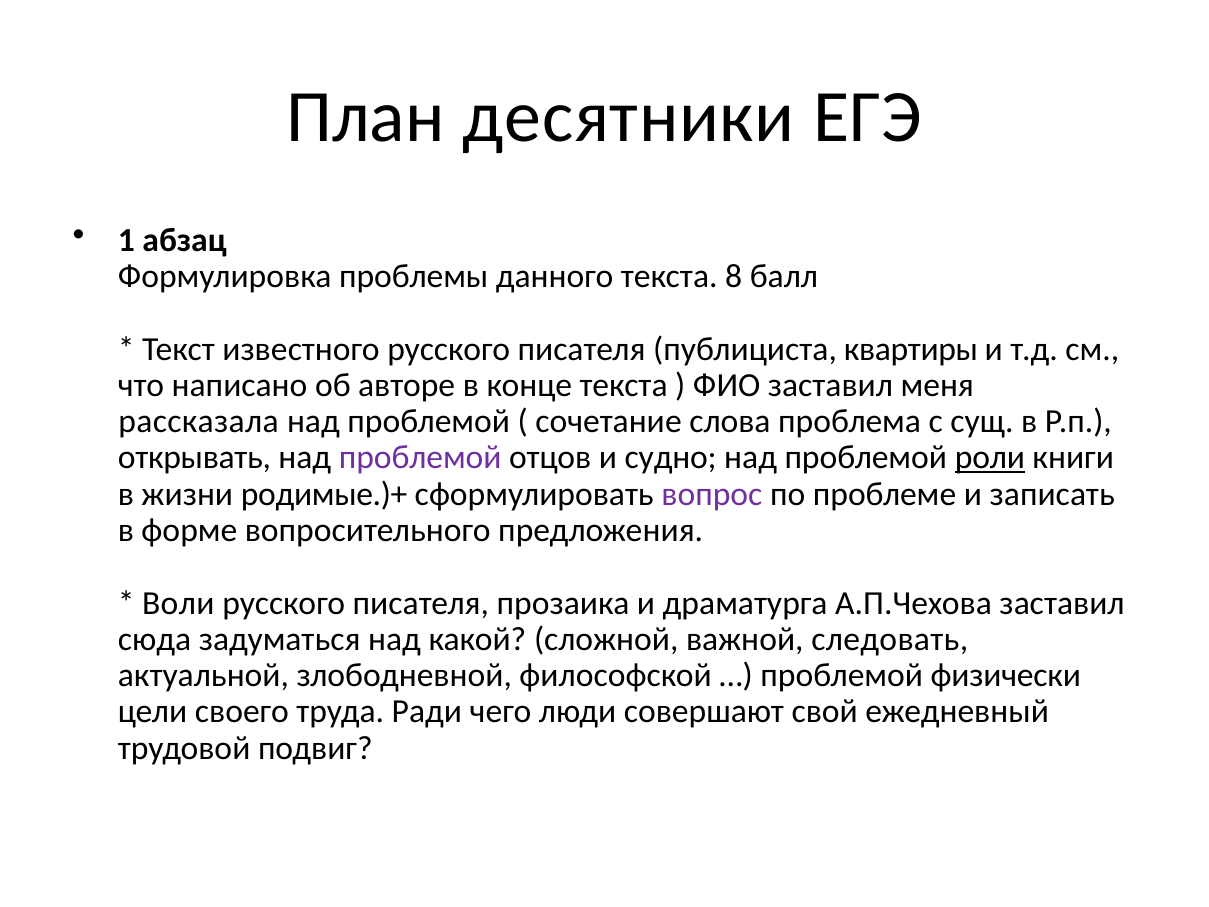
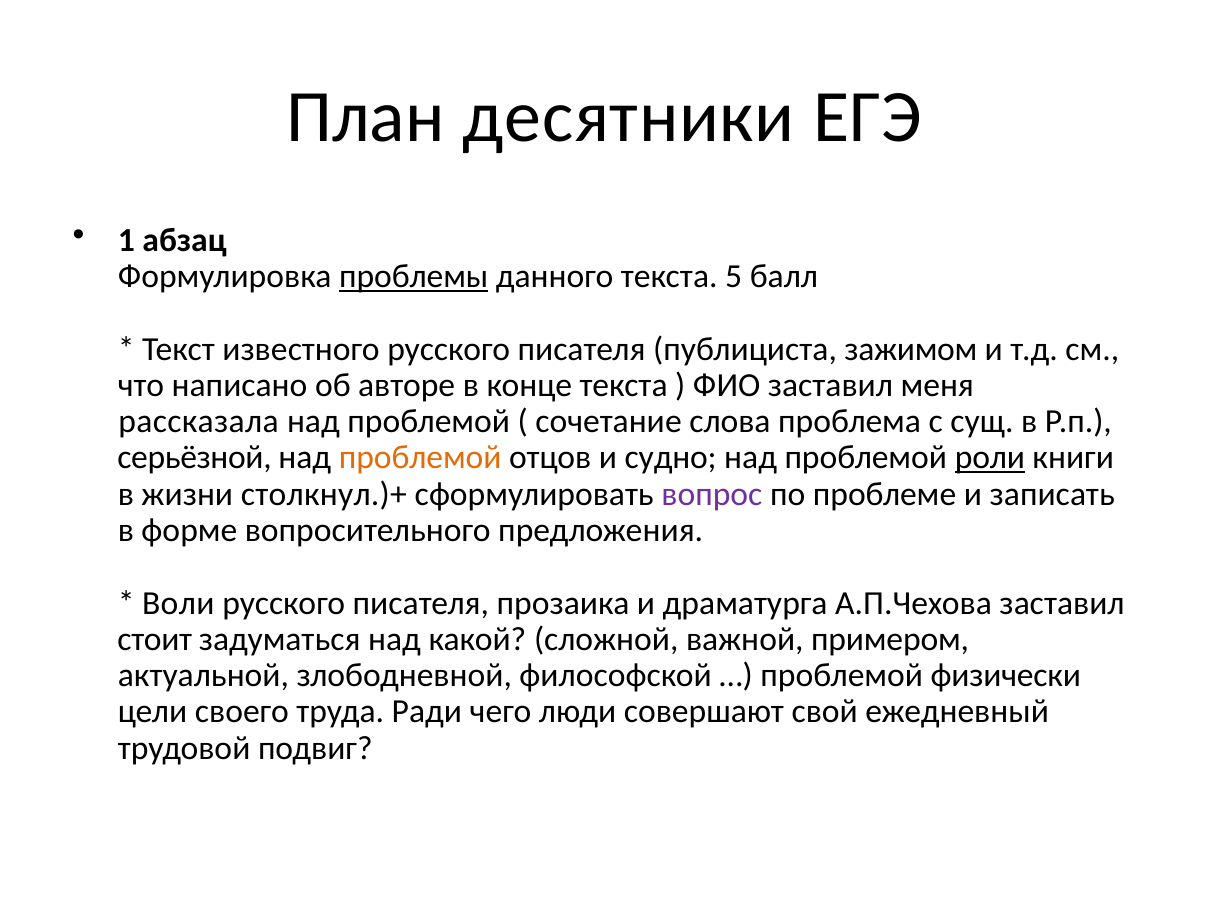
проблемы underline: none -> present
8: 8 -> 5
квартиры: квартиры -> зажимом
открывать: открывать -> серьёзной
проблемой at (420, 458) colour: purple -> orange
родимые.)+: родимые.)+ -> столкнул.)+
сюда: сюда -> стоит
следовать: следовать -> примером
